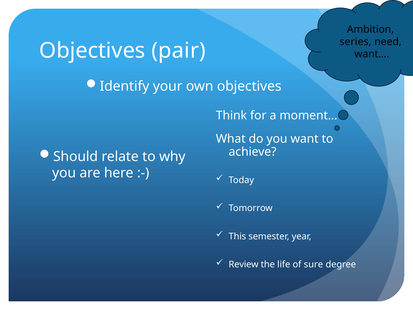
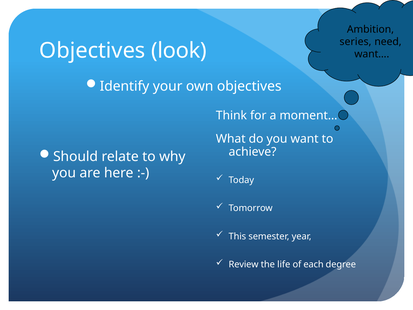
pair: pair -> look
sure: sure -> each
